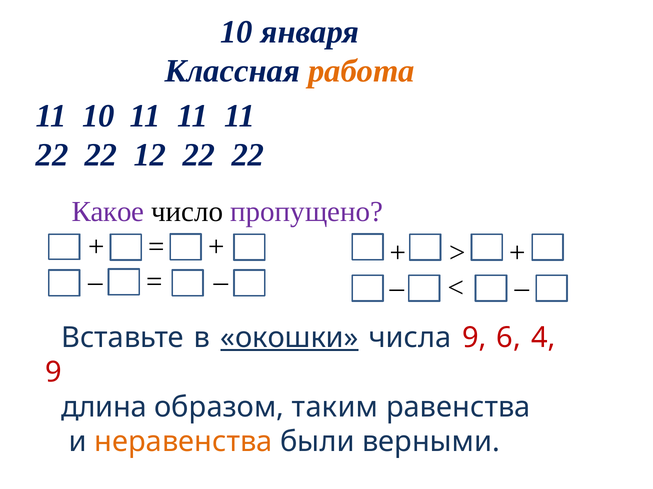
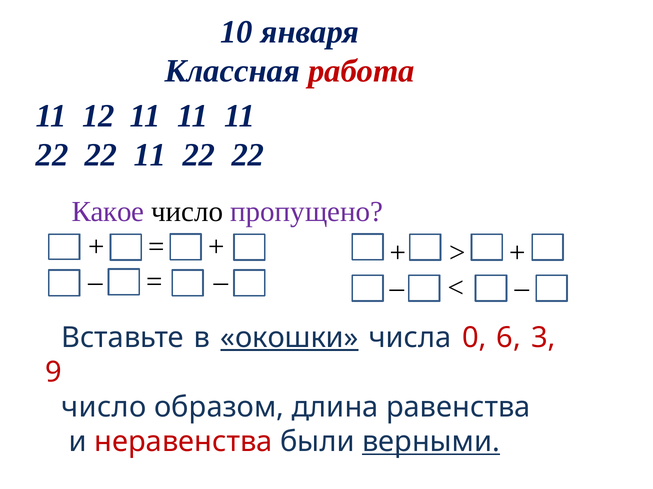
работа colour: orange -> red
11 10: 10 -> 12
22 12: 12 -> 11
числа 9: 9 -> 0
4: 4 -> 3
длина at (104, 408): длина -> число
таким: таким -> длина
неравенства colour: orange -> red
верными underline: none -> present
